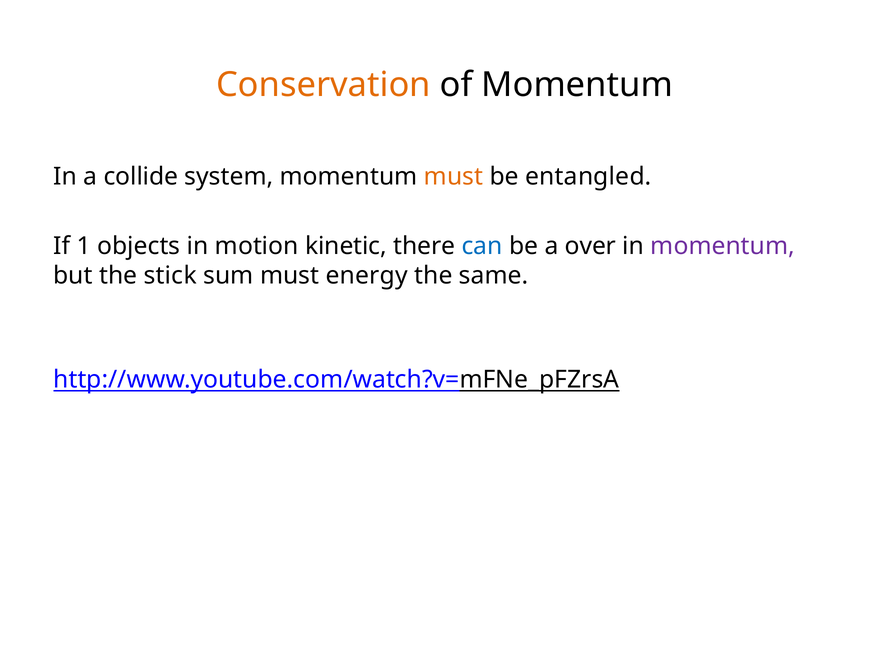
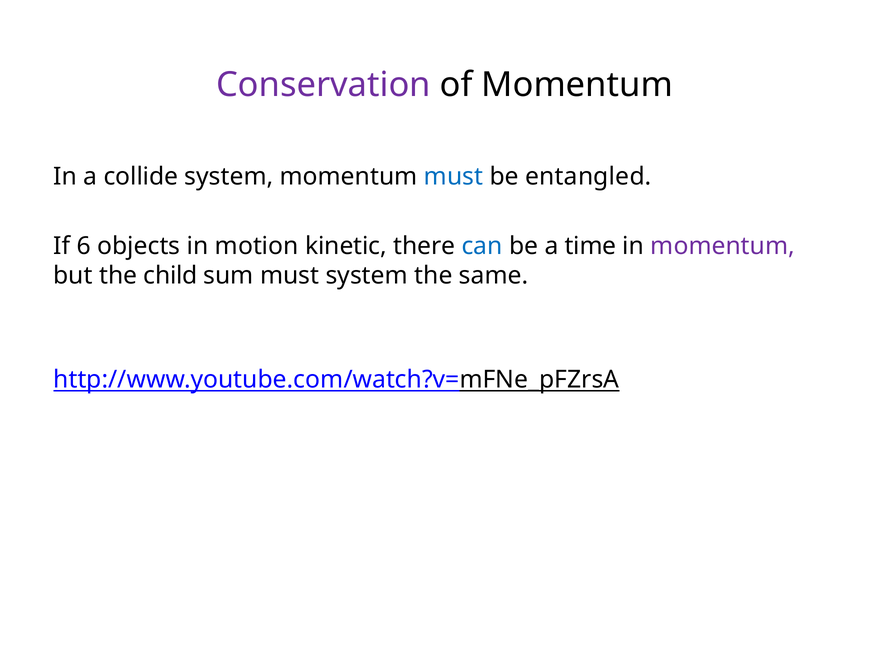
Conservation colour: orange -> purple
must at (454, 177) colour: orange -> blue
1: 1 -> 6
over: over -> time
stick: stick -> child
must energy: energy -> system
